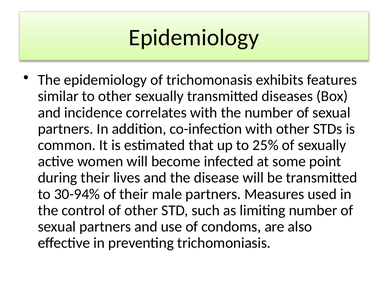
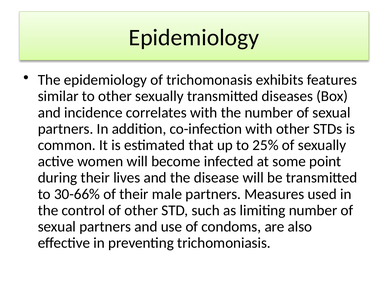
30-94%: 30-94% -> 30-66%
